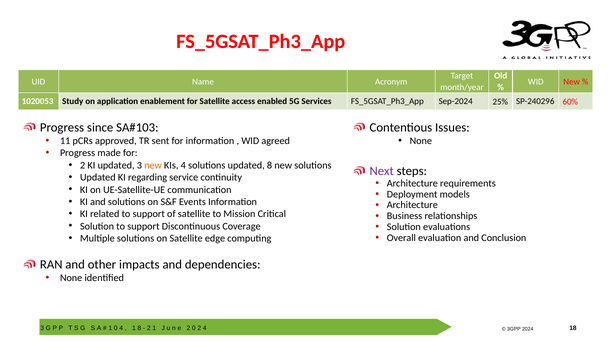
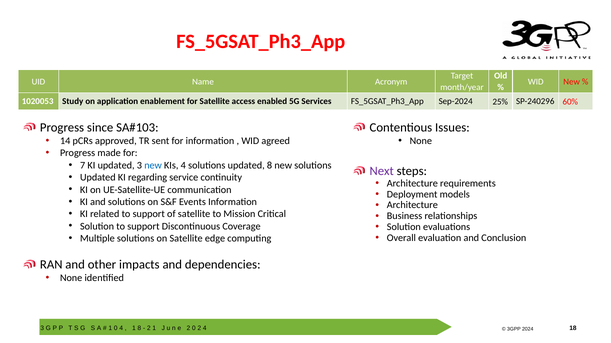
11: 11 -> 14
2 at (83, 166): 2 -> 7
new at (153, 166) colour: orange -> blue
